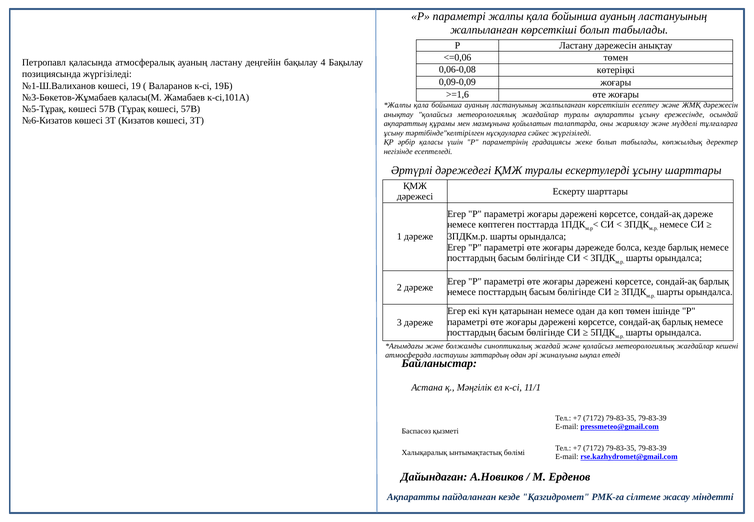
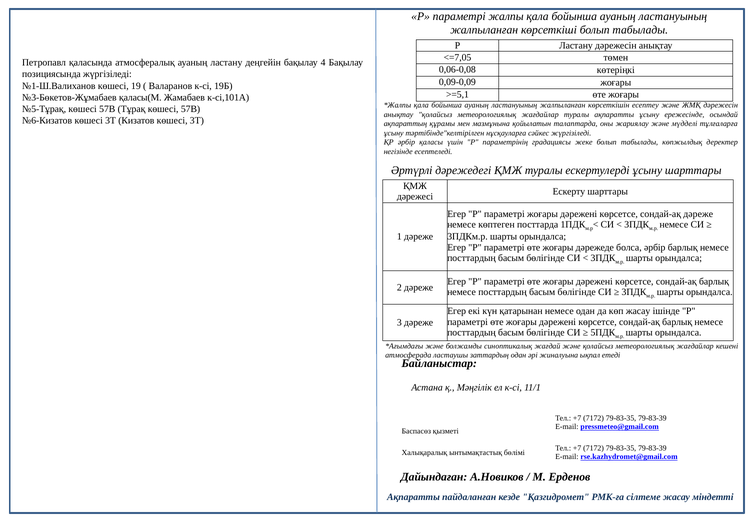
<=0,06: <=0,06 -> <=7,05
>=1,6: >=1,6 -> >=5,1
болса кезде: кезде -> әрбір
көп төмен: төмен -> жасау
